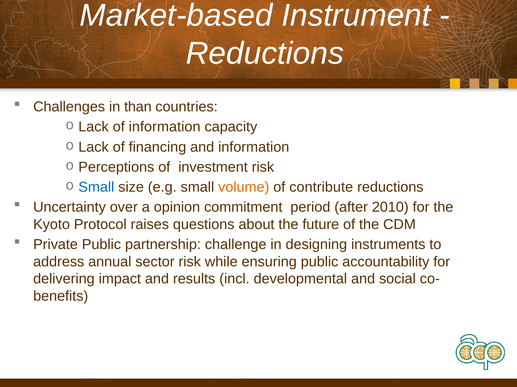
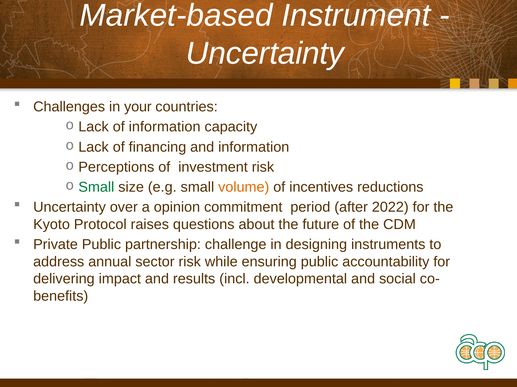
Reductions at (265, 53): Reductions -> Uncertainty
than: than -> your
Small at (96, 187) colour: blue -> green
contribute: contribute -> incentives
2010: 2010 -> 2022
